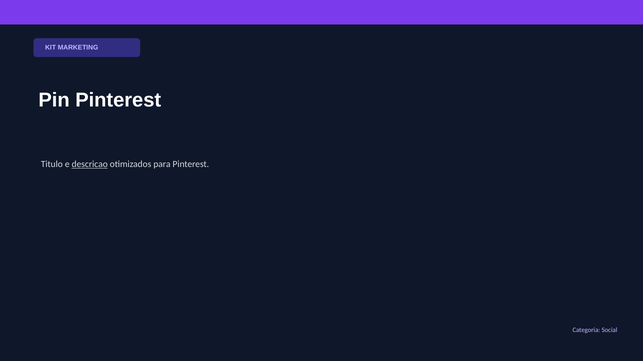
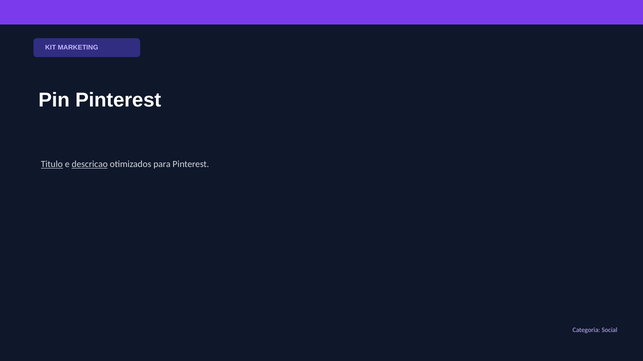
Titulo underline: none -> present
